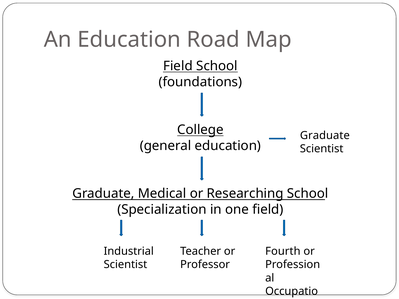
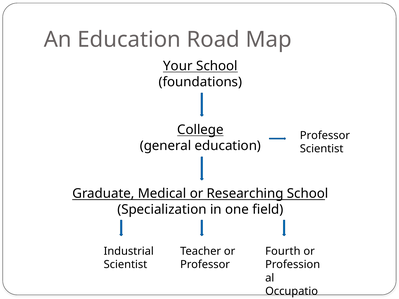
Field at (178, 66): Field -> Your
Graduate at (325, 136): Graduate -> Professor
